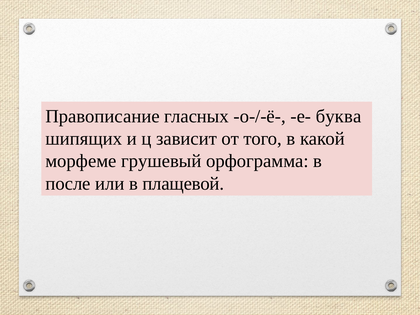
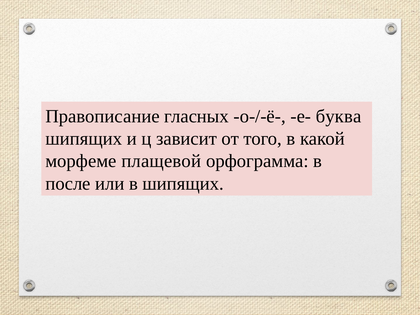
грушевый: грушевый -> плащевой
в плащевой: плащевой -> шипящих
